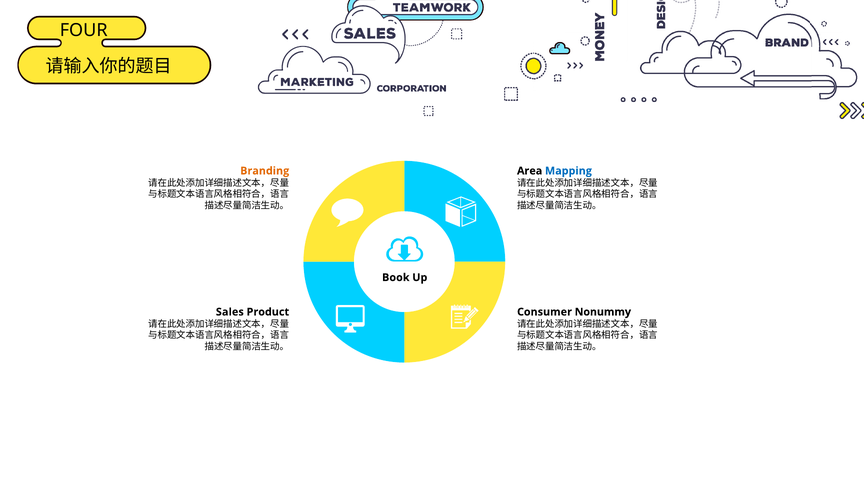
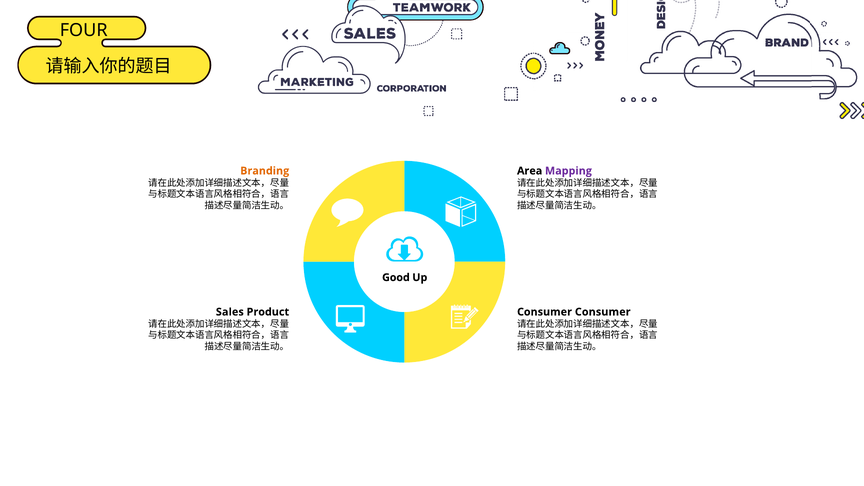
Mapping colour: blue -> purple
Book: Book -> Good
Consumer Nonummy: Nonummy -> Consumer
